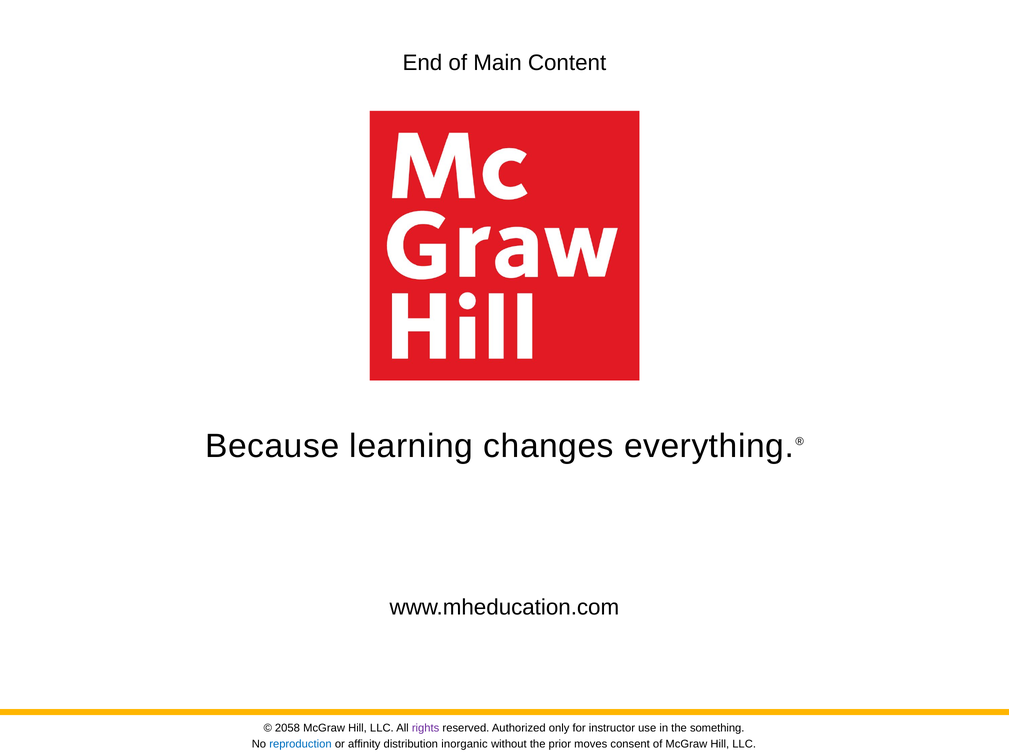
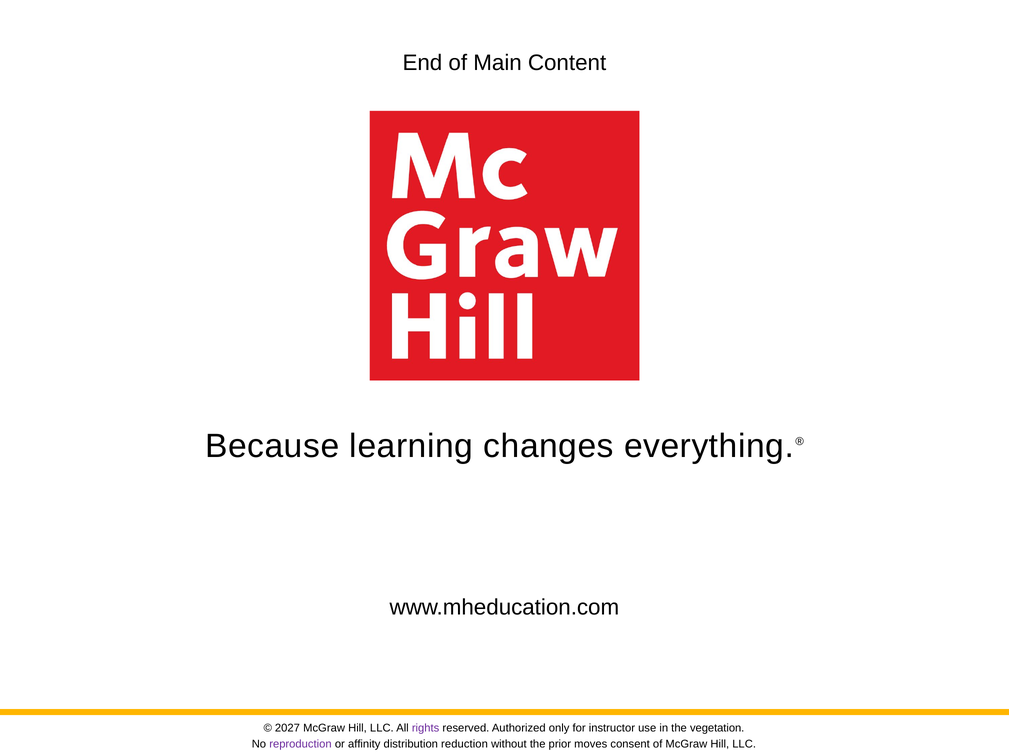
2058: 2058 -> 2027
something: something -> vegetation
reproduction colour: blue -> purple
inorganic: inorganic -> reduction
